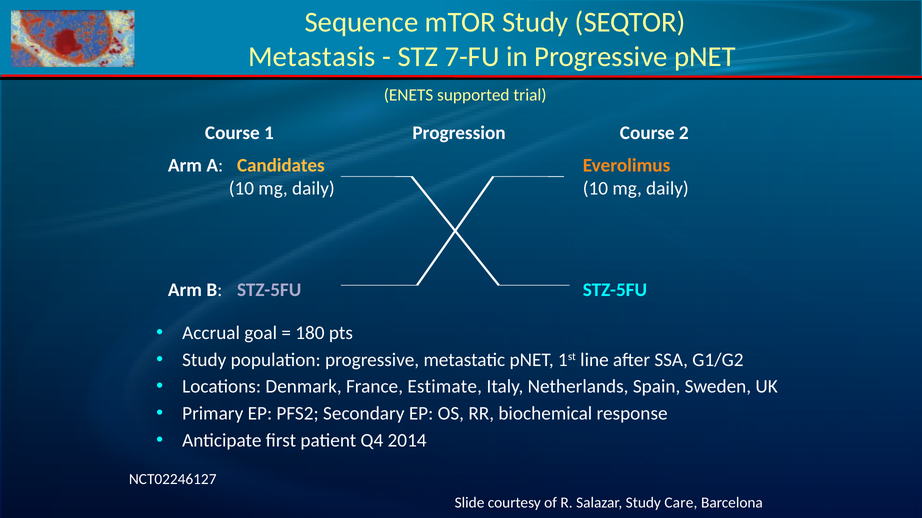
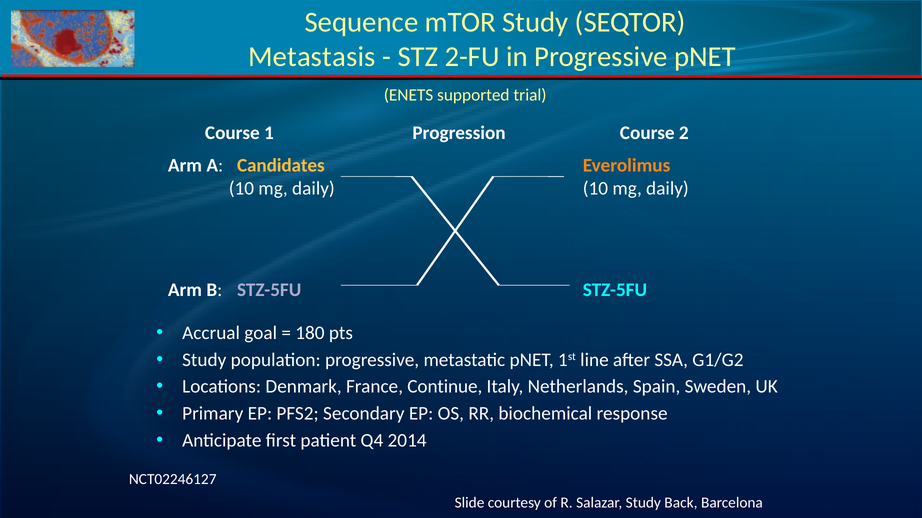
7-FU: 7-FU -> 2-FU
Estimate: Estimate -> Continue
Care: Care -> Back
